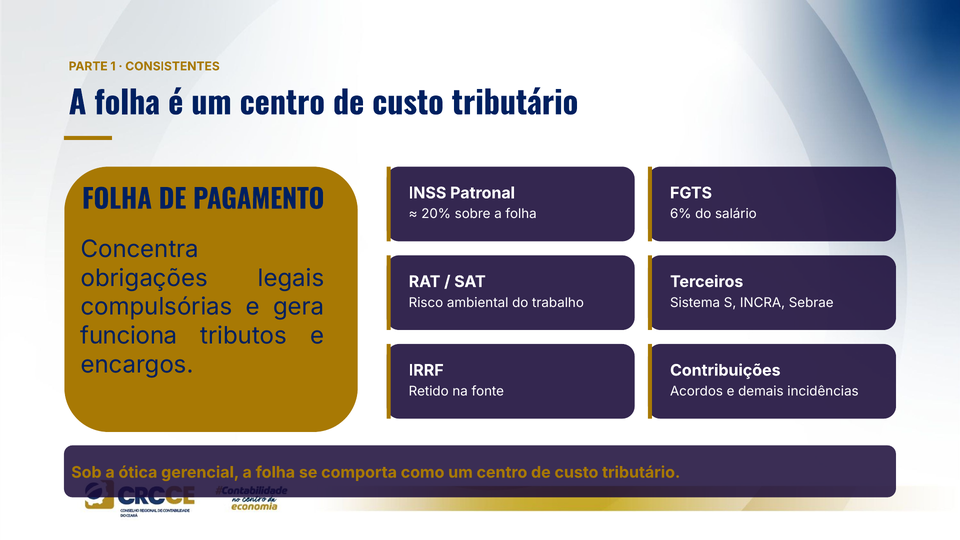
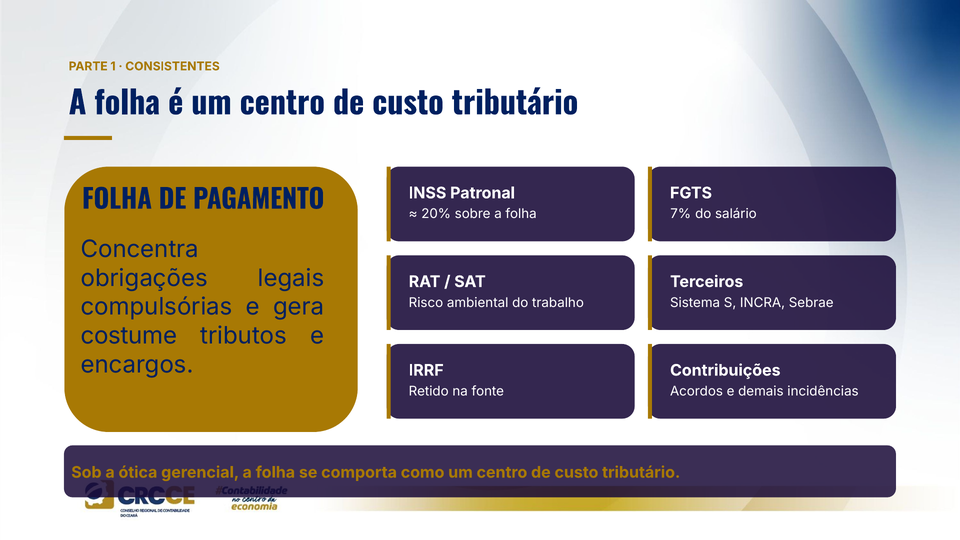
6%: 6% -> 7%
funciona: funciona -> costume
